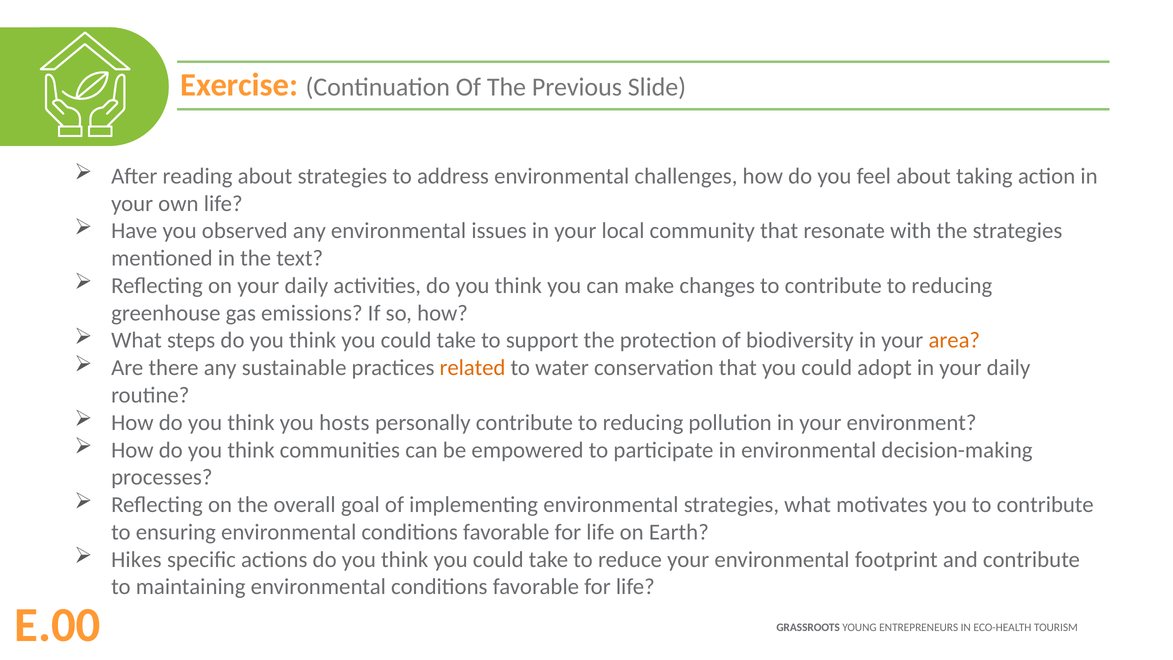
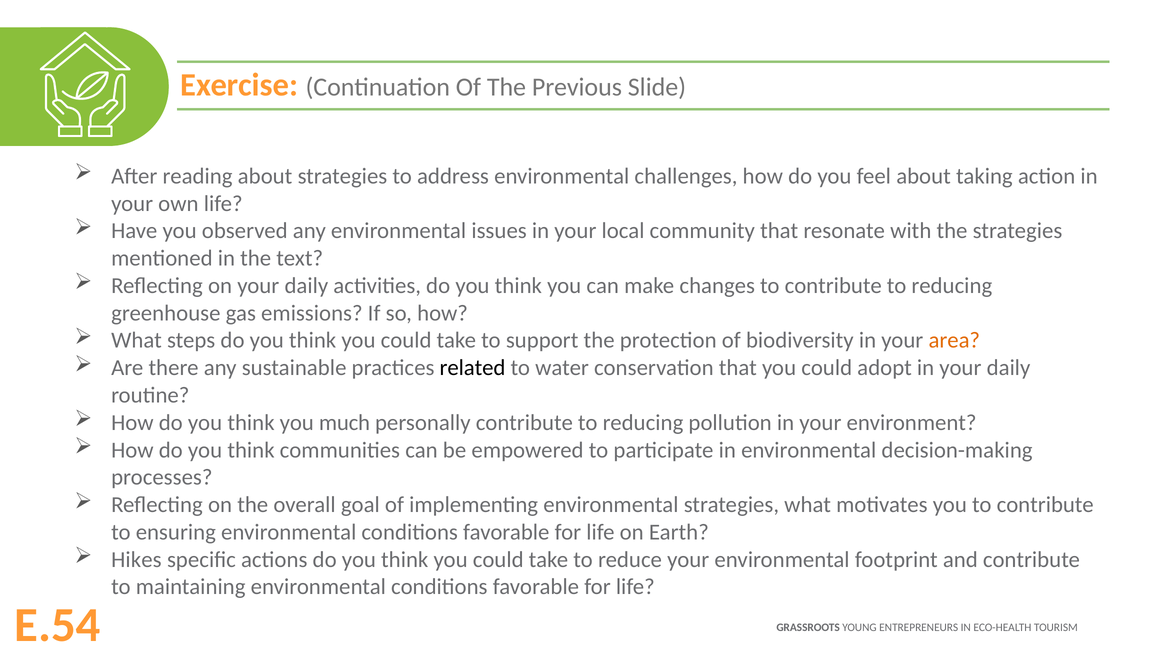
related colour: orange -> black
hosts: hosts -> much
E.00: E.00 -> E.54
